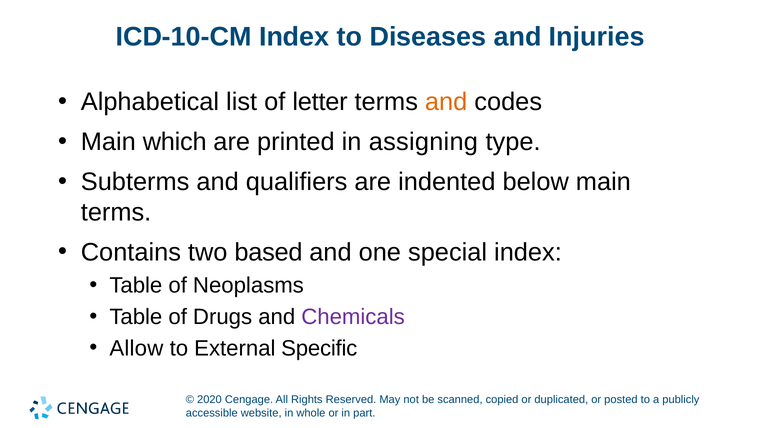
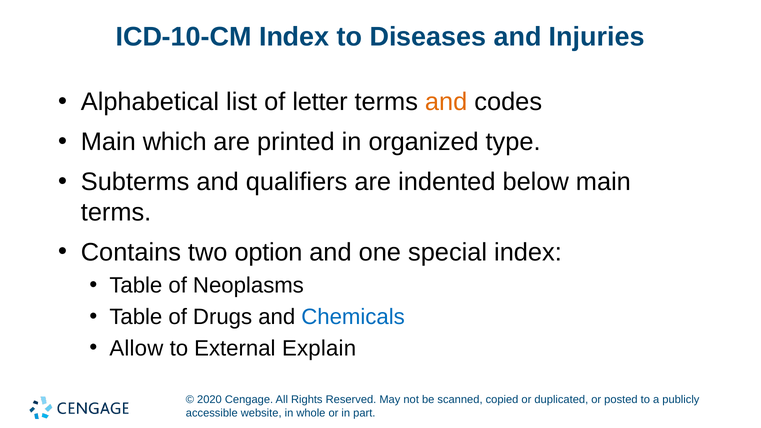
assigning: assigning -> organized
based: based -> option
Chemicals colour: purple -> blue
Specific: Specific -> Explain
